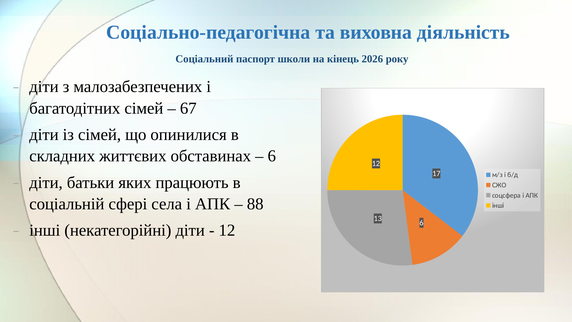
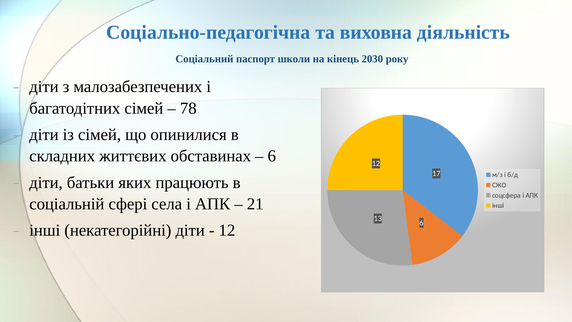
2026: 2026 -> 2030
67: 67 -> 78
88: 88 -> 21
